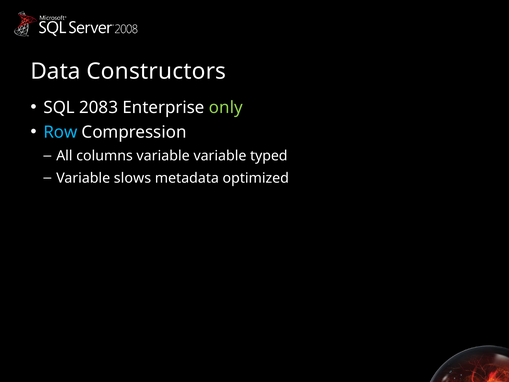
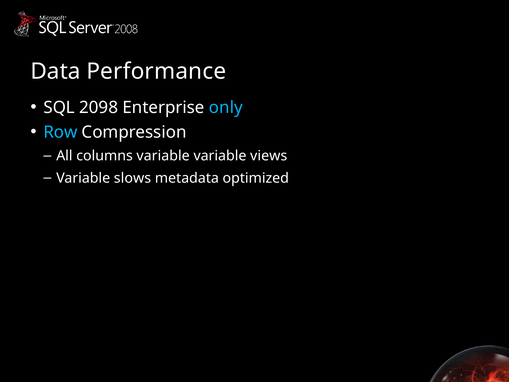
Constructors: Constructors -> Performance
2083: 2083 -> 2098
only colour: light green -> light blue
typed: typed -> views
